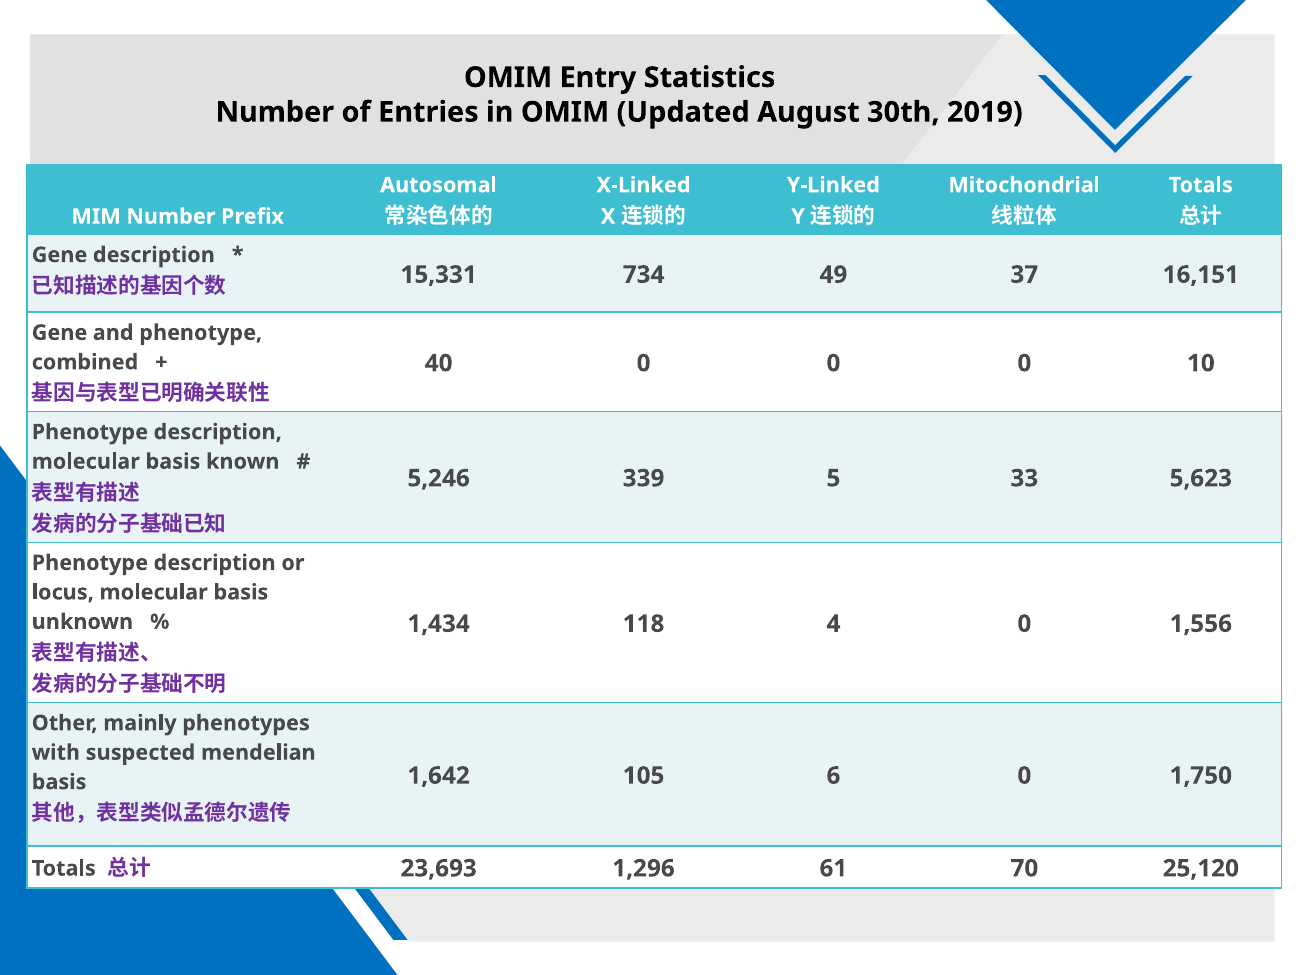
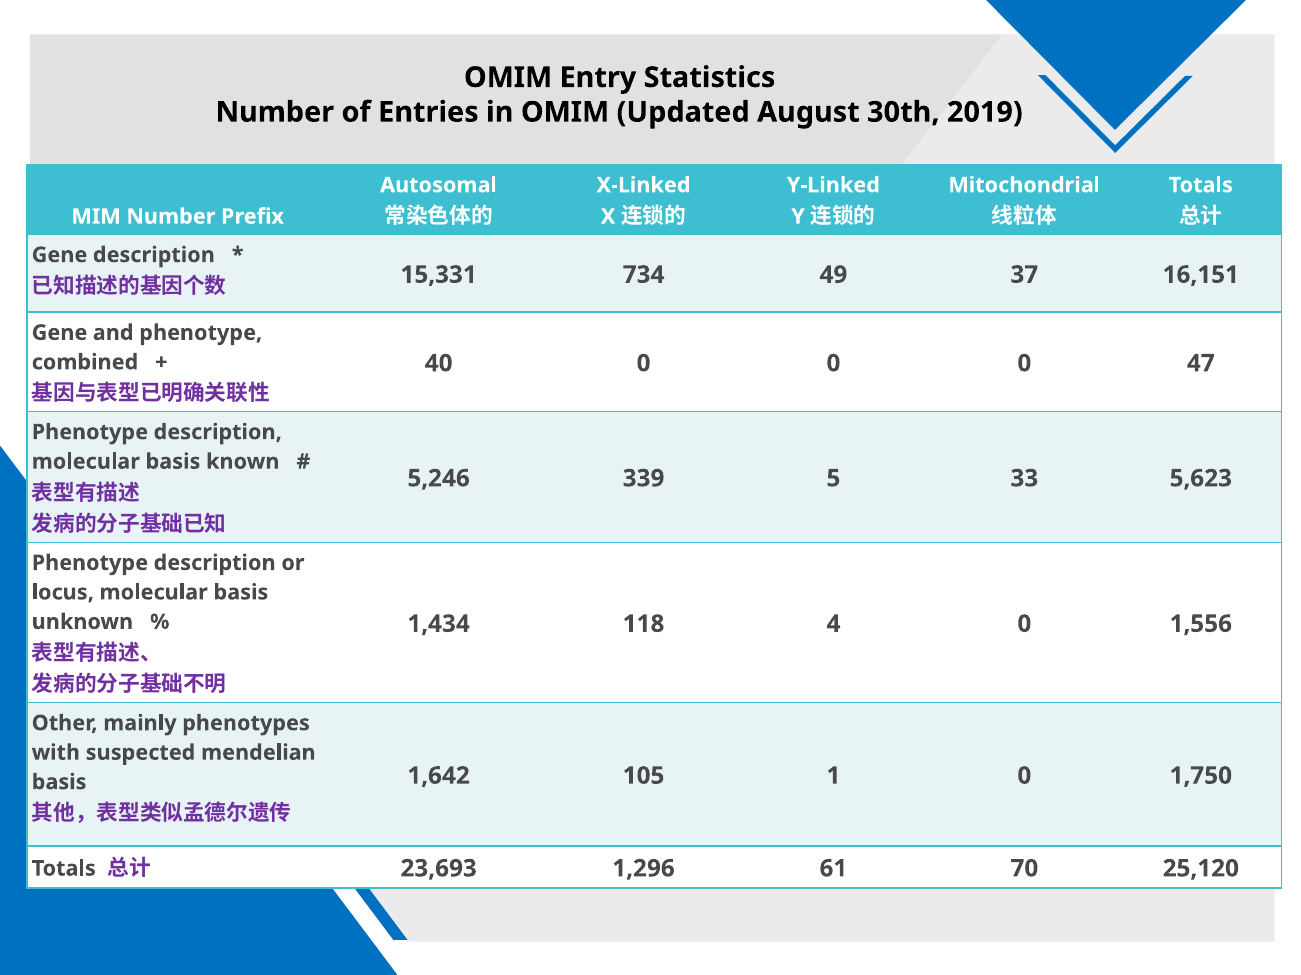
10: 10 -> 47
6: 6 -> 1
